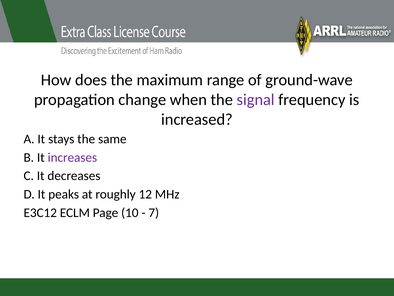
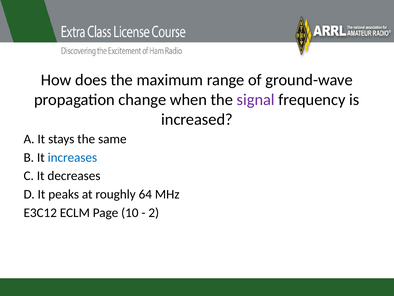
increases colour: purple -> blue
12: 12 -> 64
7: 7 -> 2
